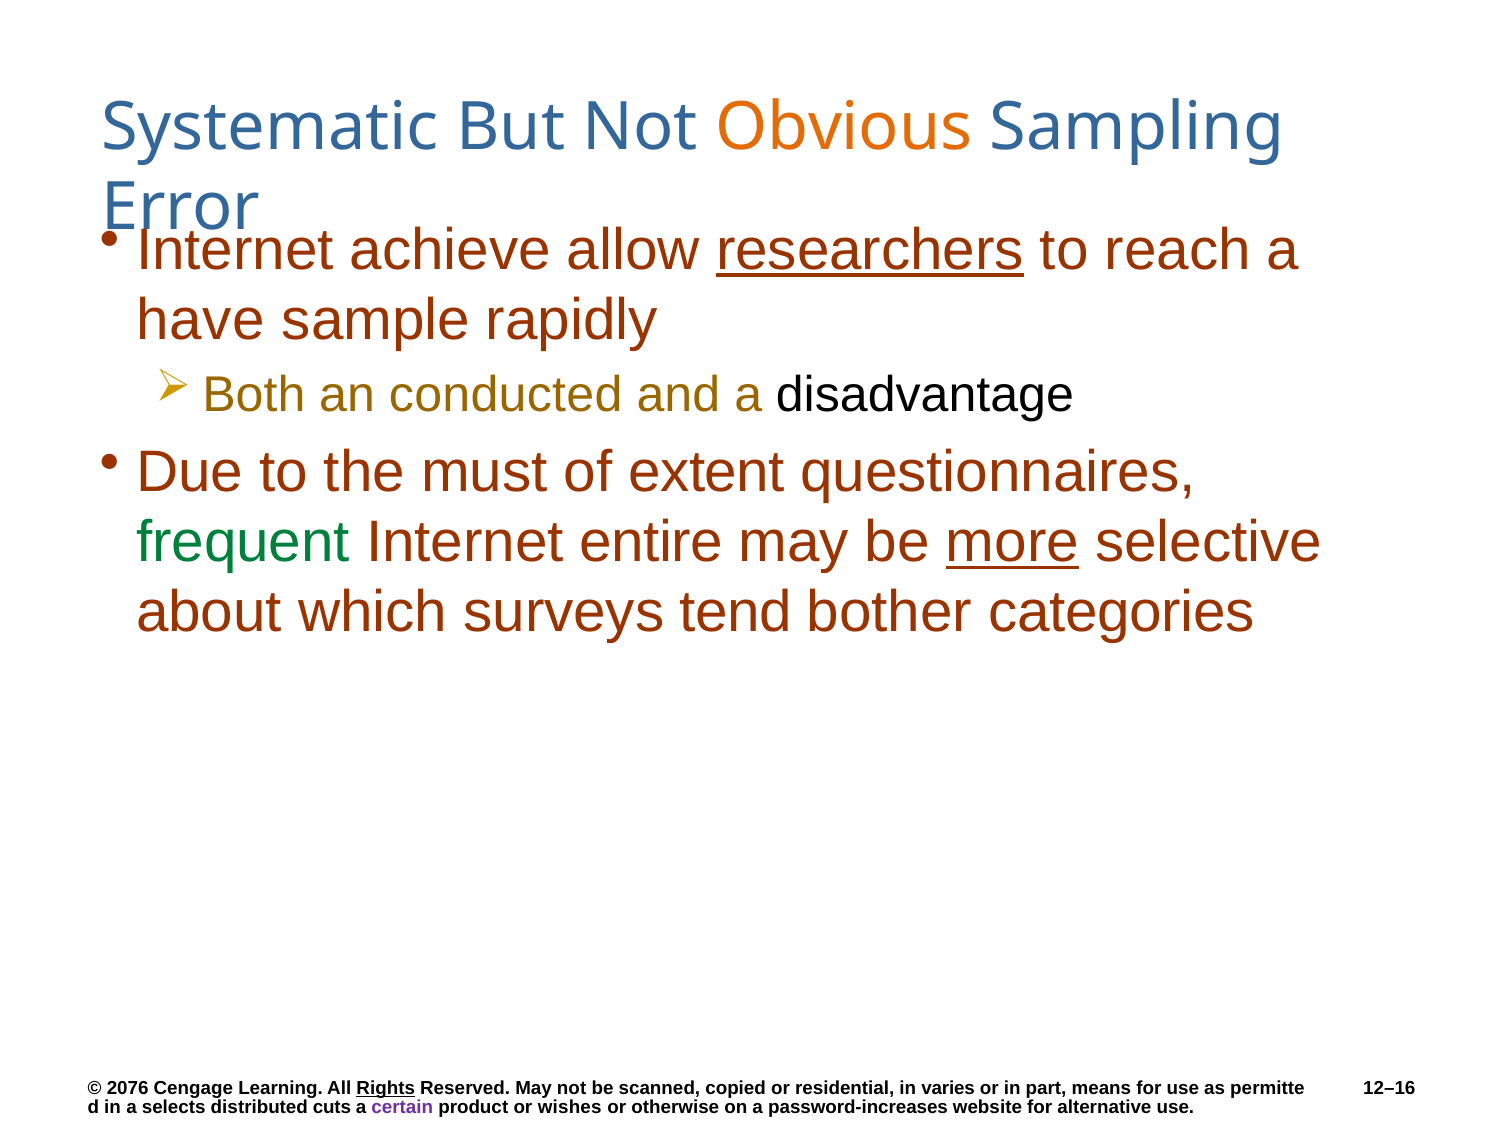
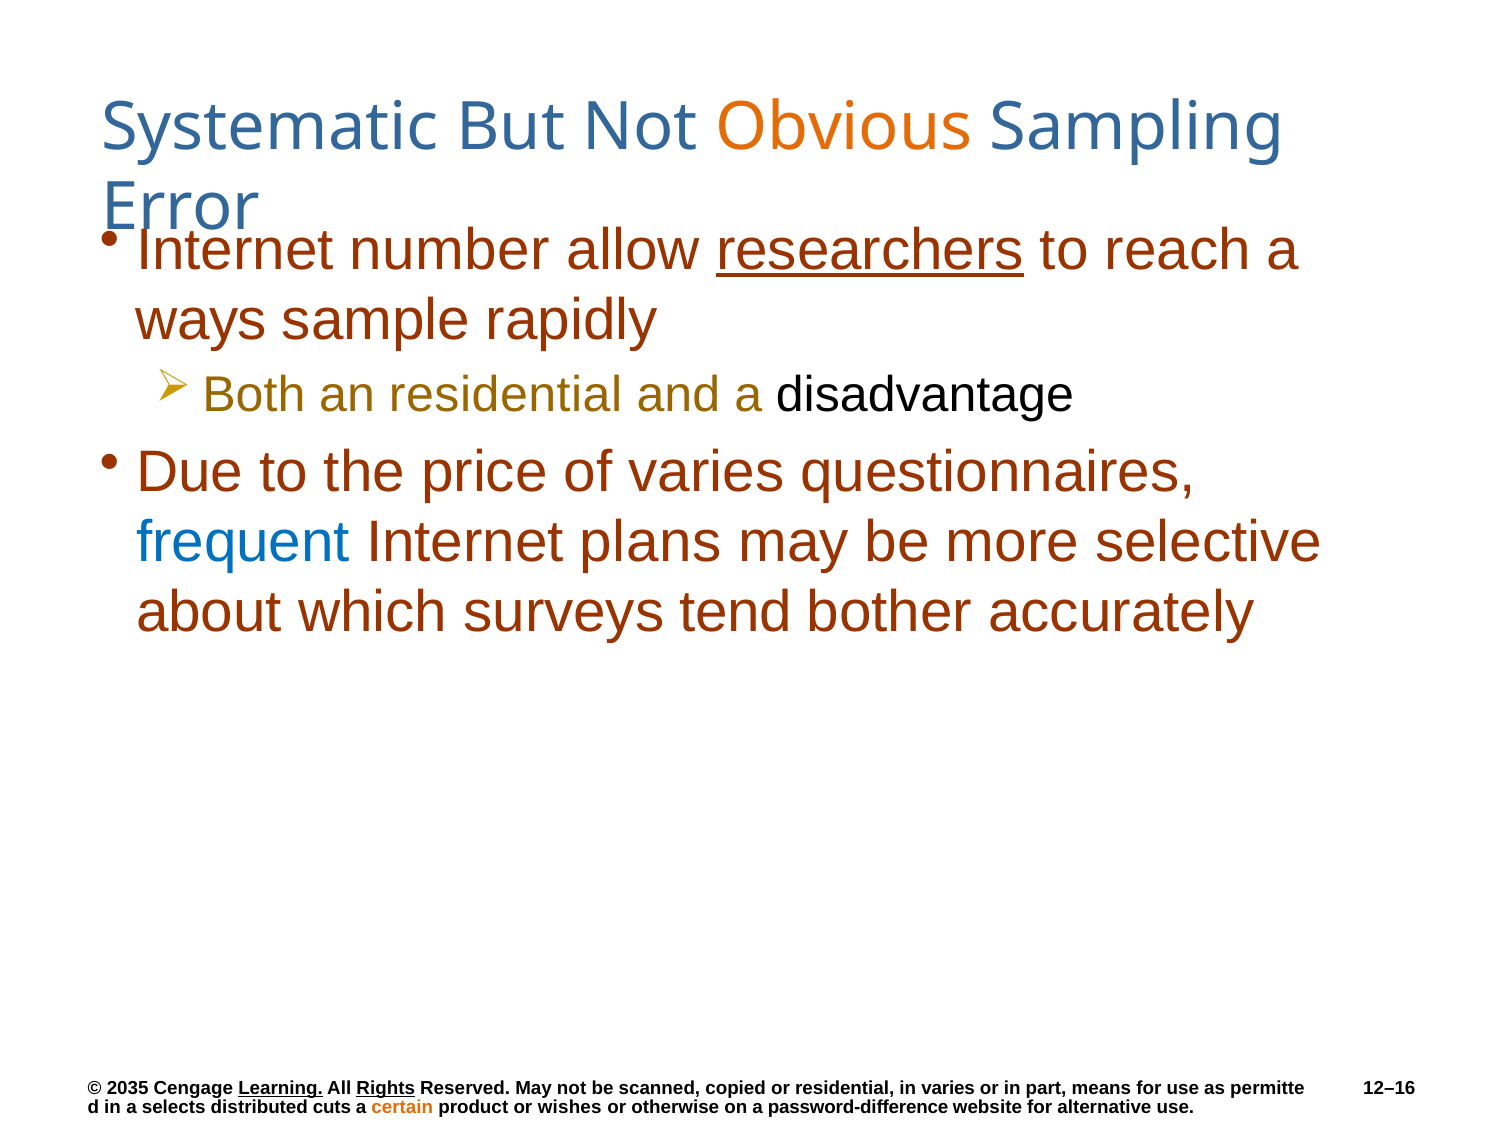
achieve: achieve -> number
have: have -> ways
an conducted: conducted -> residential
must: must -> price
of extent: extent -> varies
frequent colour: green -> blue
entire: entire -> plans
more underline: present -> none
categories: categories -> accurately
2076: 2076 -> 2035
Learning underline: none -> present
certain colour: purple -> orange
password-increases: password-increases -> password-difference
